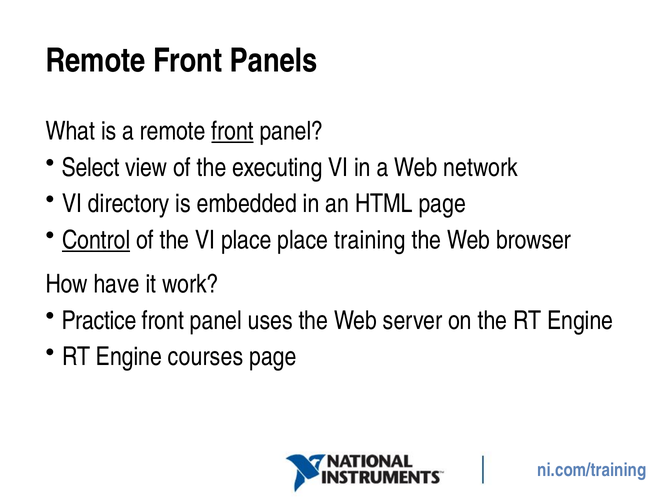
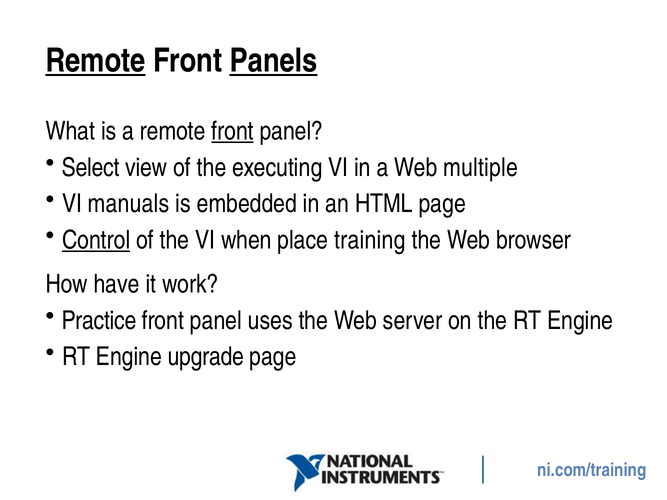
Remote at (96, 61) underline: none -> present
Panels underline: none -> present
network: network -> multiple
directory: directory -> manuals
VI place: place -> when
courses: courses -> upgrade
